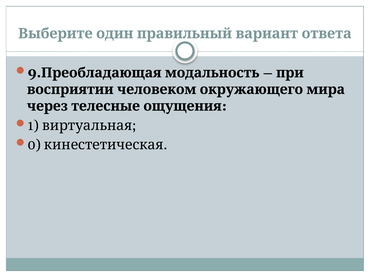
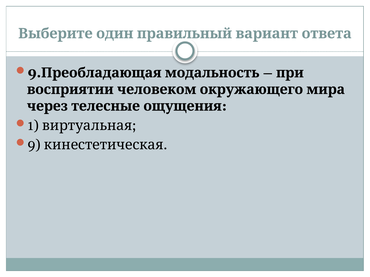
0 at (34, 145): 0 -> 9
